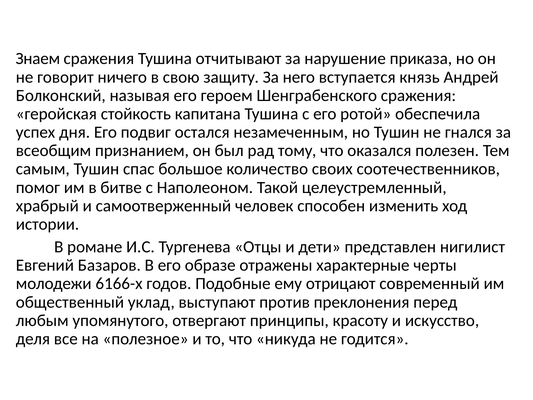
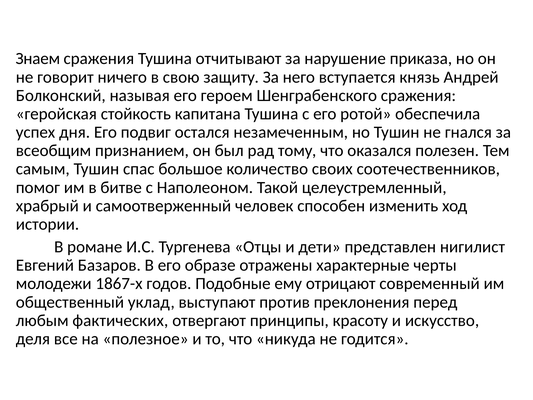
6166-х: 6166-х -> 1867-х
упомянутого: упомянутого -> фактических
